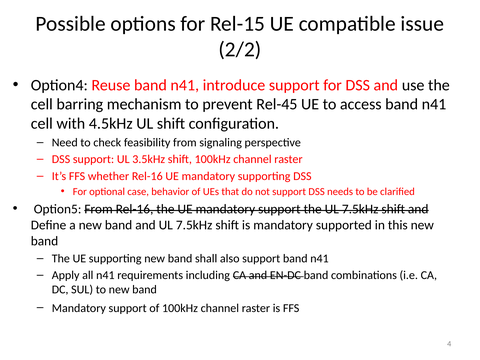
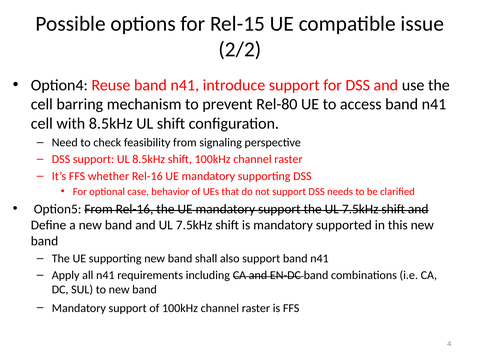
Rel-45: Rel-45 -> Rel-80
with 4.5kHz: 4.5kHz -> 8.5kHz
UL 3.5kHz: 3.5kHz -> 8.5kHz
